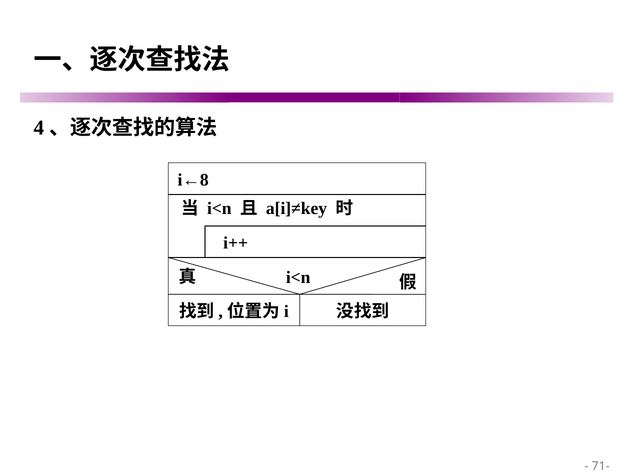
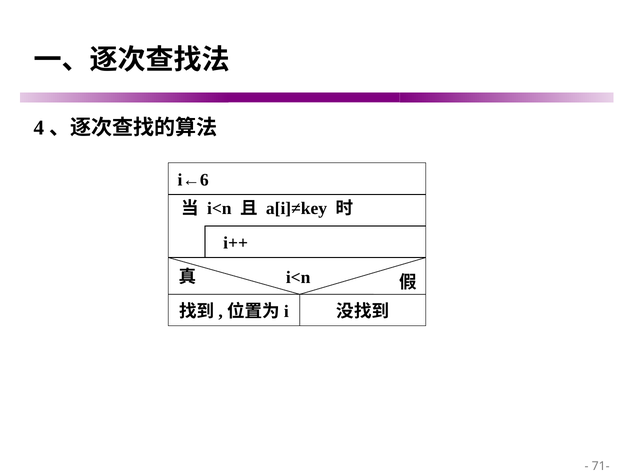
i←8: i←8 -> i←6
